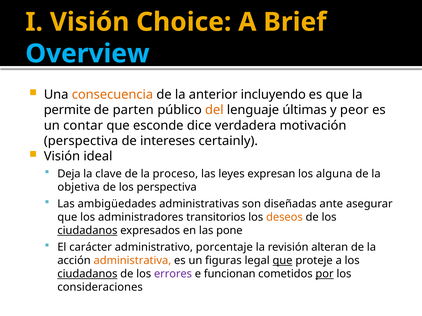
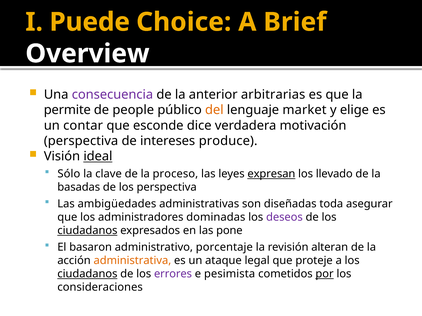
I Visión: Visión -> Puede
Overview colour: light blue -> white
consecuencia colour: orange -> purple
incluyendo: incluyendo -> arbitrarias
parten: parten -> people
últimas: últimas -> market
peor: peor -> elige
certainly: certainly -> produce
ideal underline: none -> present
Deja: Deja -> Sólo
expresan underline: none -> present
alguna: alguna -> llevado
objetiva: objetiva -> basadas
ante: ante -> toda
transitorios: transitorios -> dominadas
deseos colour: orange -> purple
carácter: carácter -> basaron
figuras: figuras -> ataque
que at (283, 261) underline: present -> none
funcionan: funcionan -> pesimista
